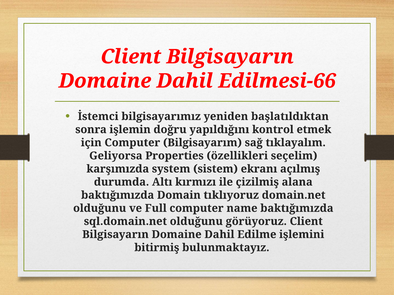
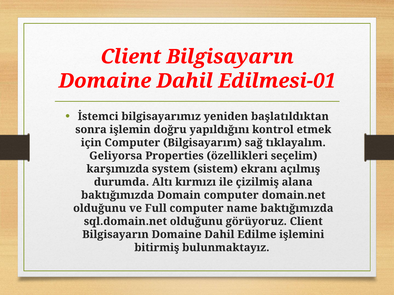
Edilmesi-66: Edilmesi-66 -> Edilmesi-01
Domain tıklıyoruz: tıklıyoruz -> computer
